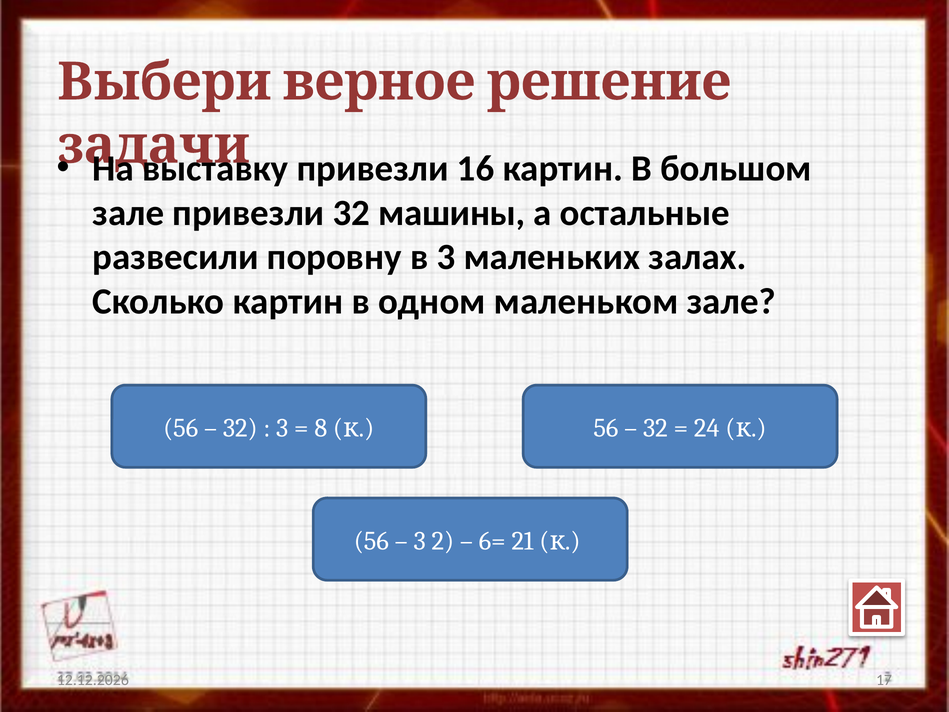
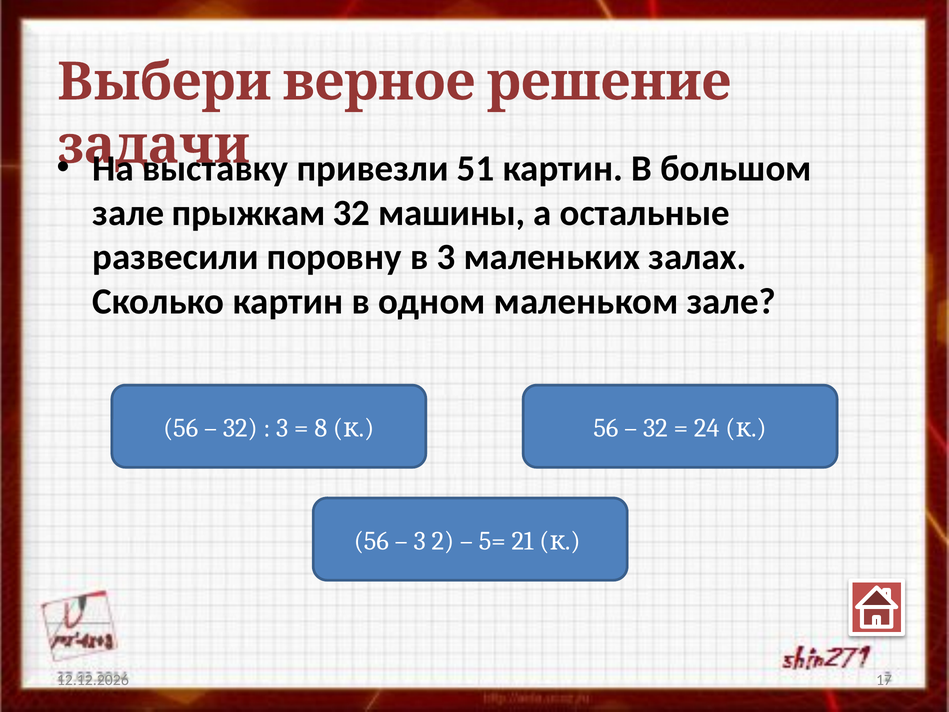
16: 16 -> 51
зале привезли: привезли -> прыжкам
6=: 6= -> 5=
